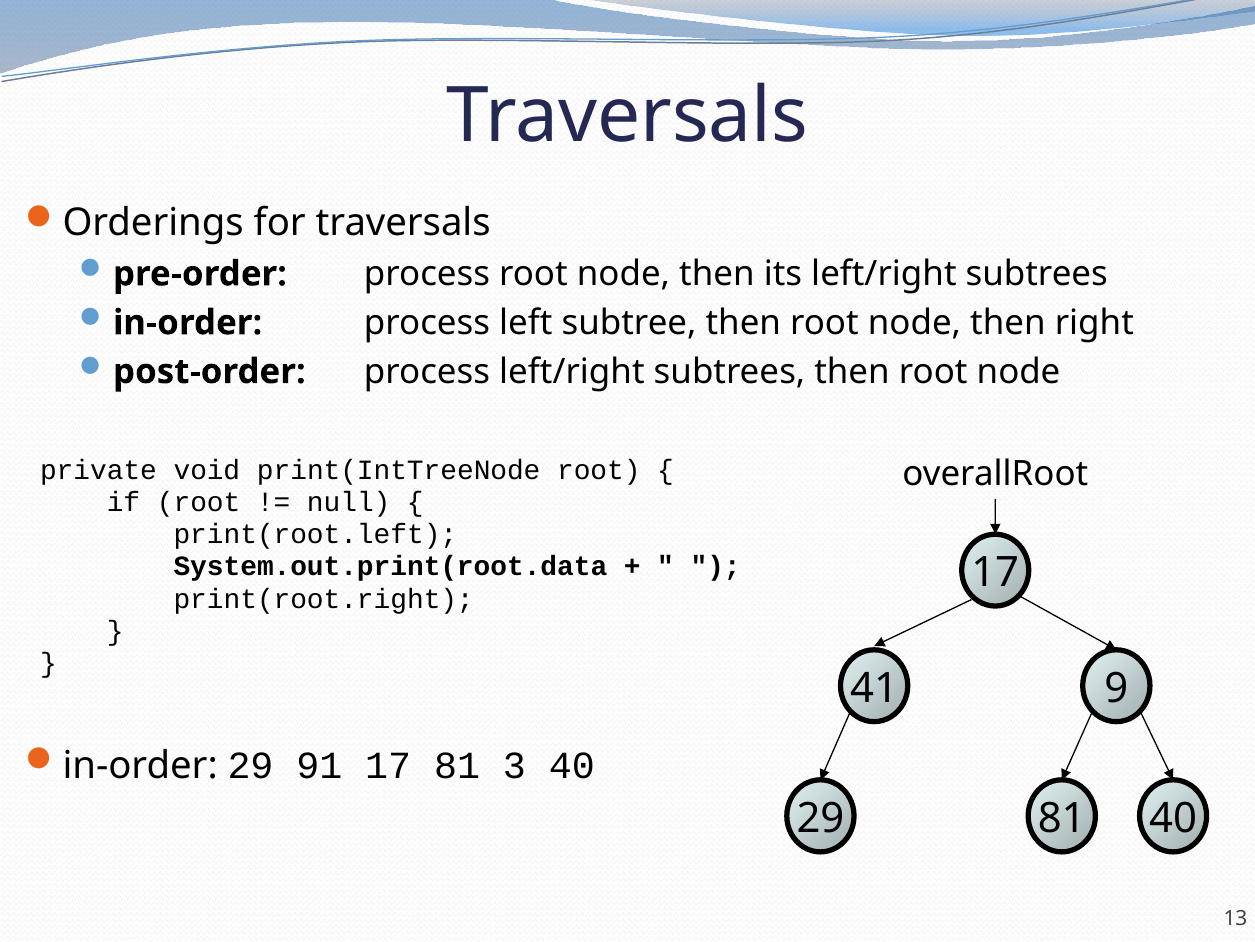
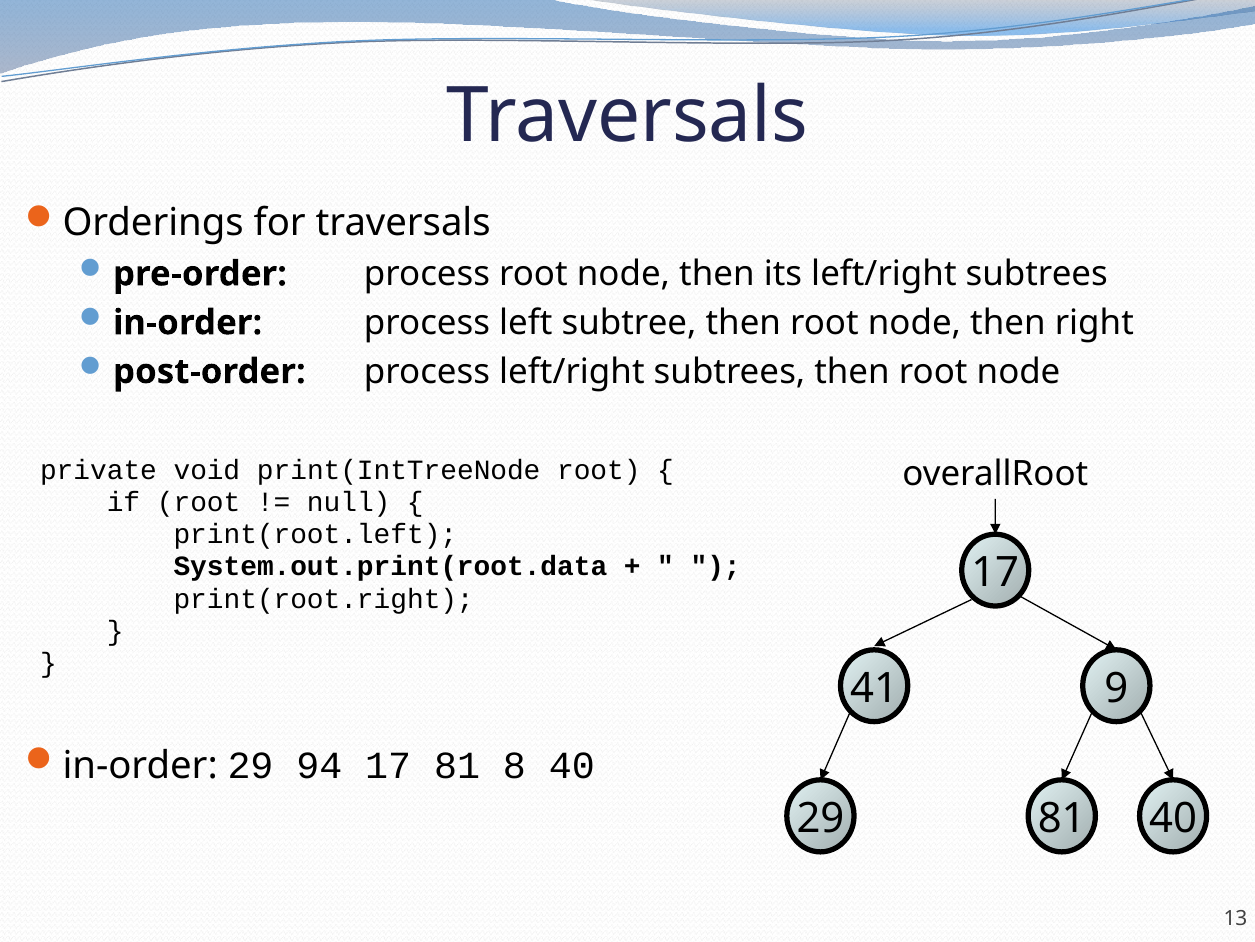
91: 91 -> 94
3: 3 -> 8
